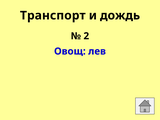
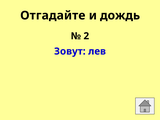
Транспорт: Транспорт -> Отгадайте
Овощ: Овощ -> Зовут
